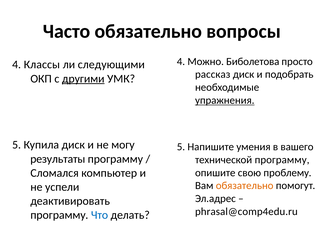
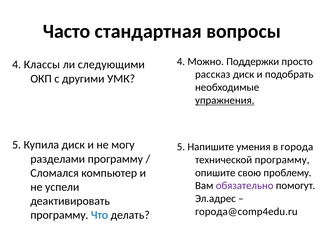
Часто обязательно: обязательно -> стандартная
Биболетова: Биболетова -> Поддержки
другими underline: present -> none
вашего: вашего -> города
результаты: результаты -> разделами
обязательно at (245, 186) colour: orange -> purple
phrasal@comp4edu.ru: phrasal@comp4edu.ru -> города@comp4edu.ru
